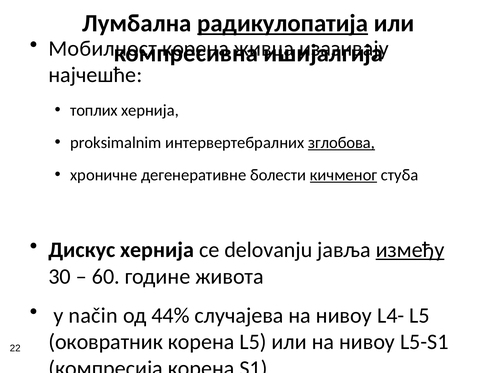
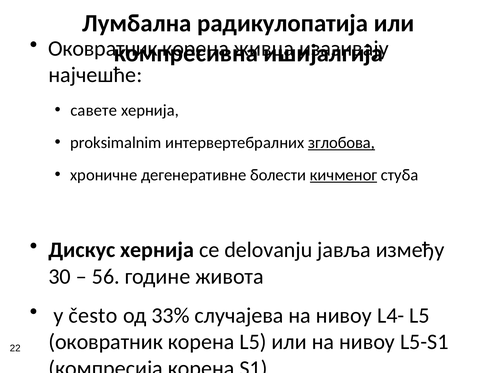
радикулопатија underline: present -> none
Мобилност at (103, 48): Мобилност -> Оковратник
топлих: топлих -> савете
између underline: present -> none
60: 60 -> 56
način: način -> često
44%: 44% -> 33%
